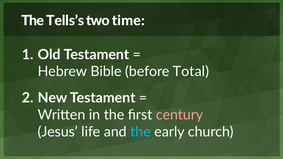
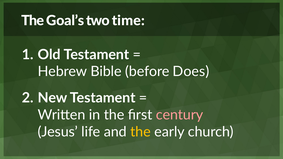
Tells’s: Tells’s -> Goal’s
Total: Total -> Does
the at (141, 132) colour: light blue -> yellow
